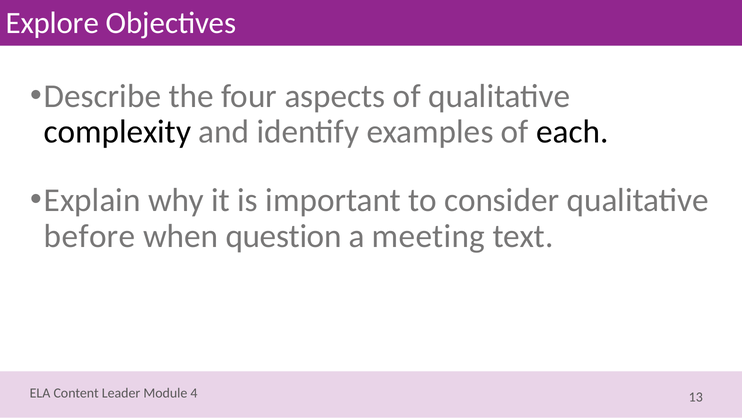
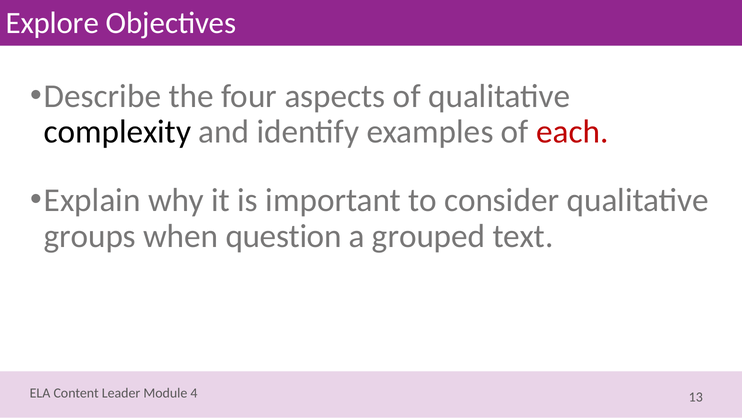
each colour: black -> red
before: before -> groups
meeting: meeting -> grouped
